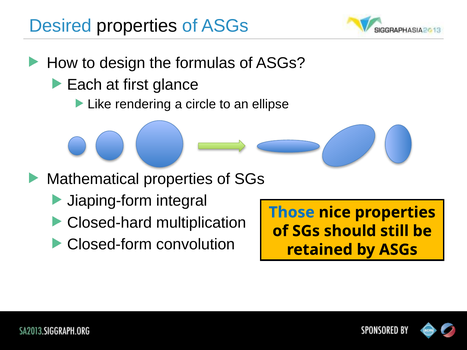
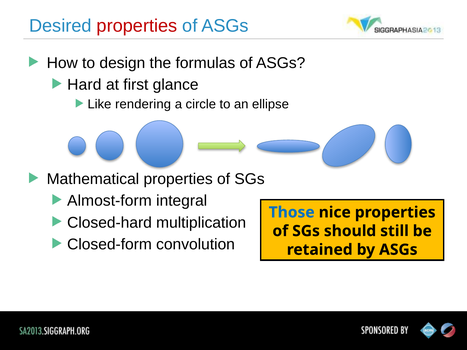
properties at (137, 26) colour: black -> red
Each: Each -> Hard
Jiaping-form: Jiaping-form -> Almost-form
